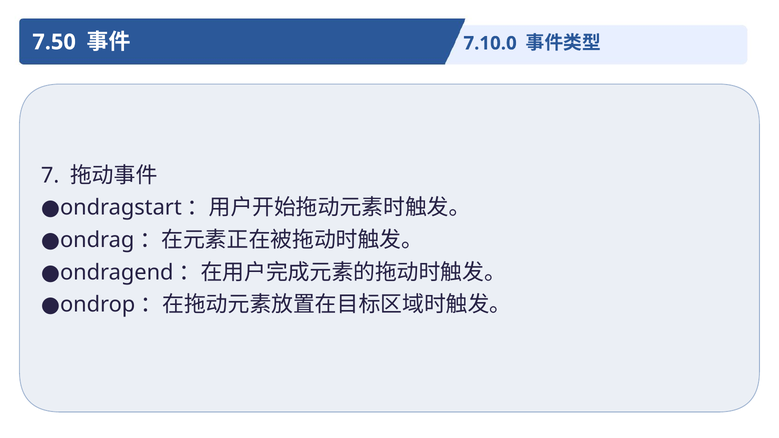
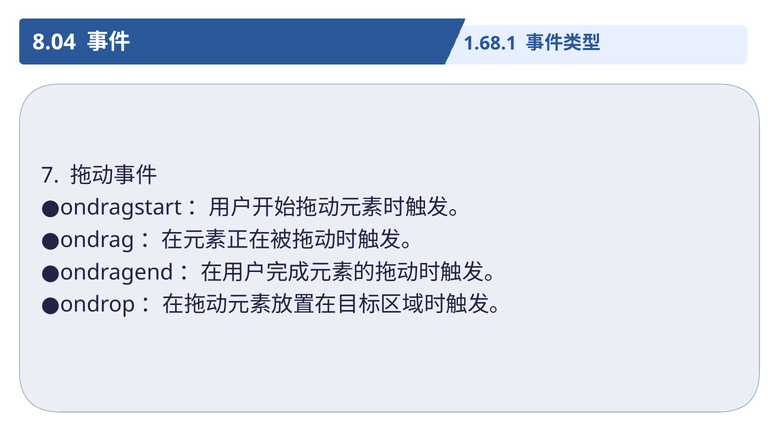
7.50: 7.50 -> 8.04
7.10.0: 7.10.0 -> 1.68.1
